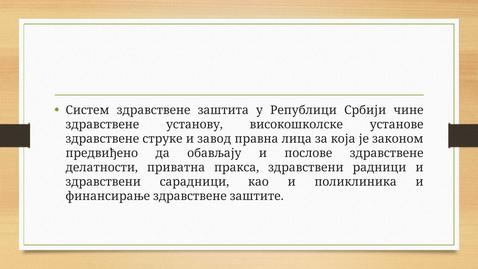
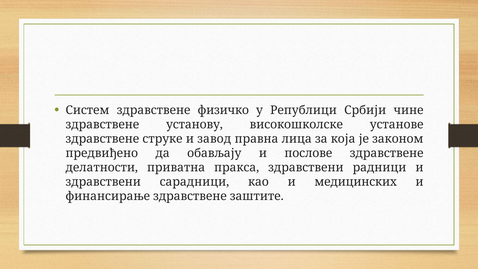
заштита: заштита -> физичко
поликлиника: поликлиника -> медицинских
